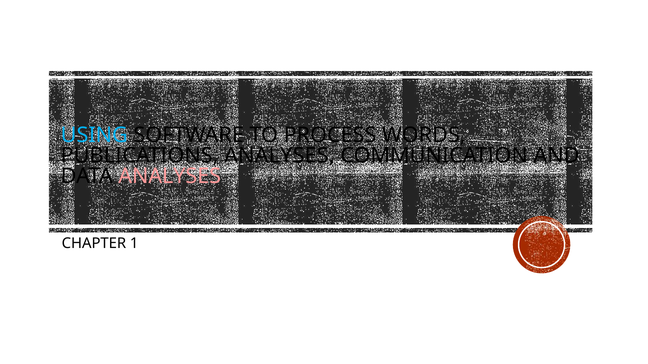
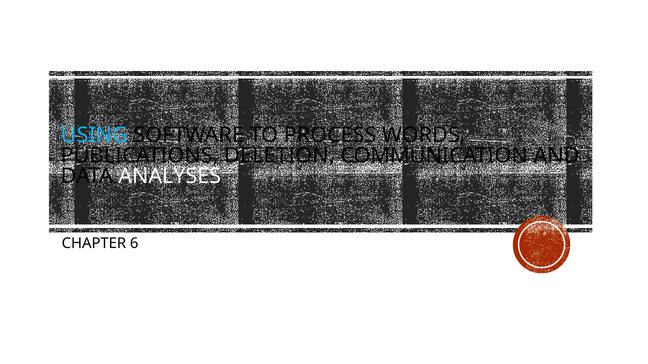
PUBLICATIONS ANALYSES: ANALYSES -> DELETION
ANALYSES at (170, 177) colour: pink -> white
1: 1 -> 6
